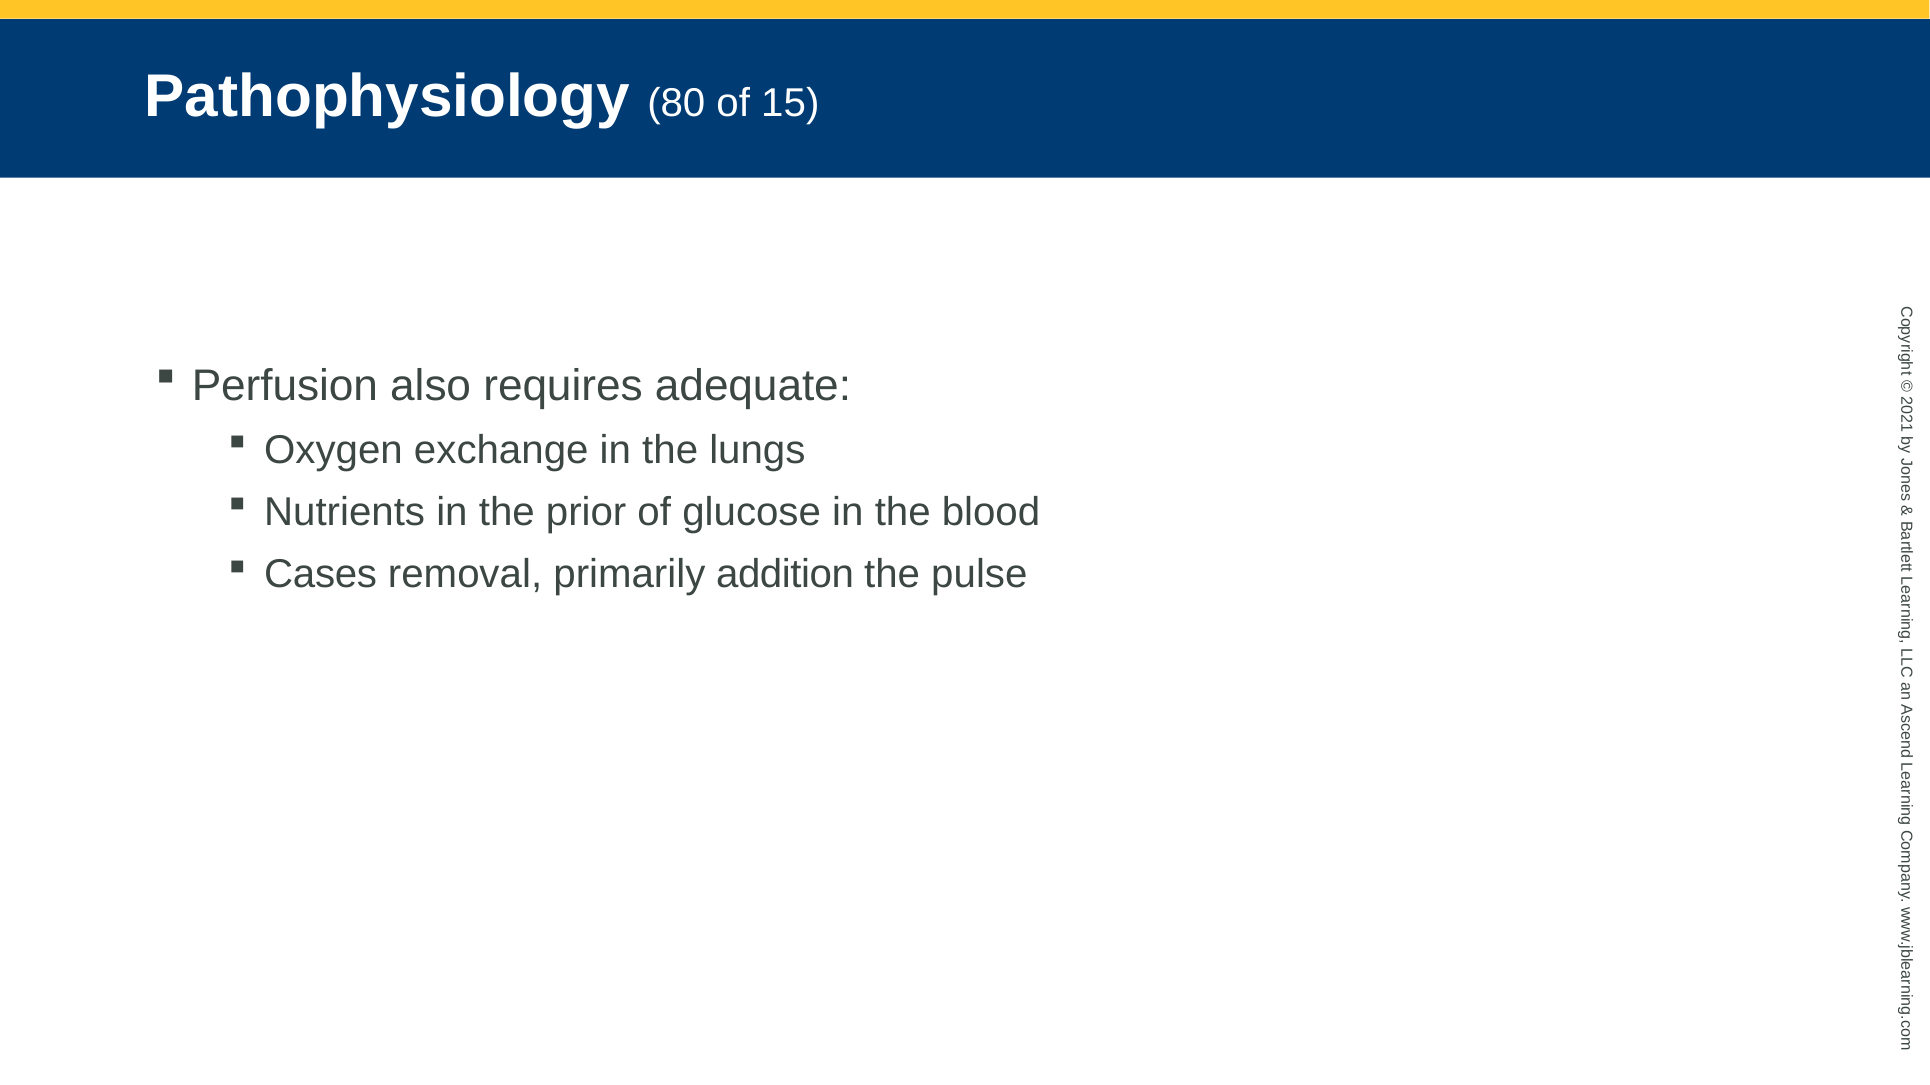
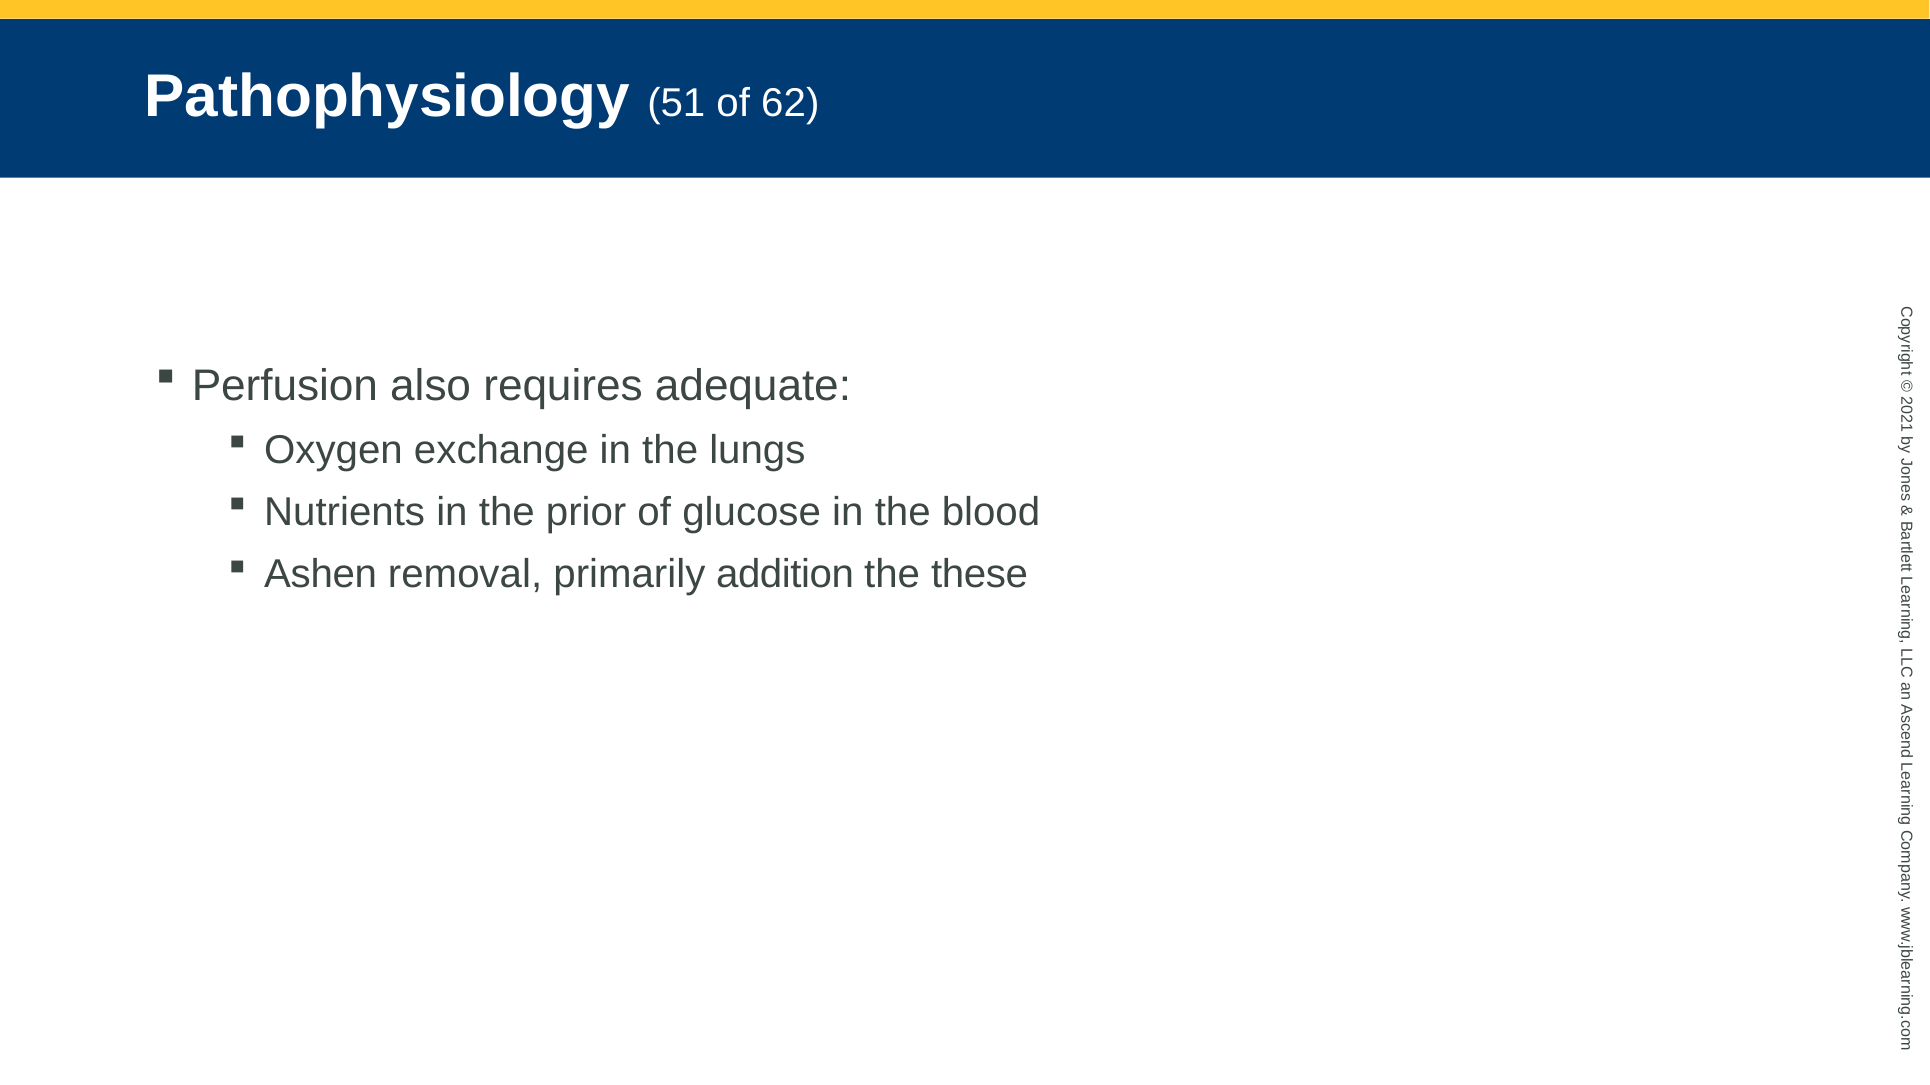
80: 80 -> 51
15: 15 -> 62
Cases: Cases -> Ashen
pulse: pulse -> these
